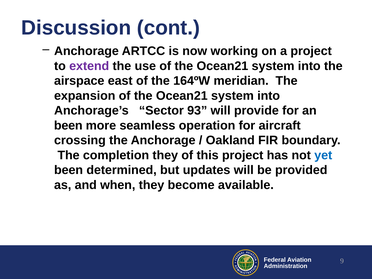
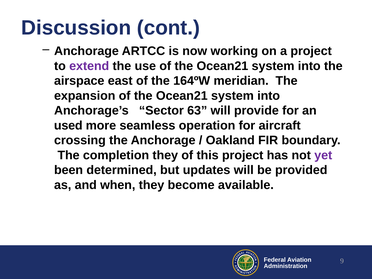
93: 93 -> 63
been at (68, 125): been -> used
yet colour: blue -> purple
